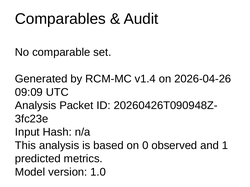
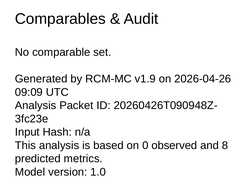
v1.4: v1.4 -> v1.9
1: 1 -> 8
